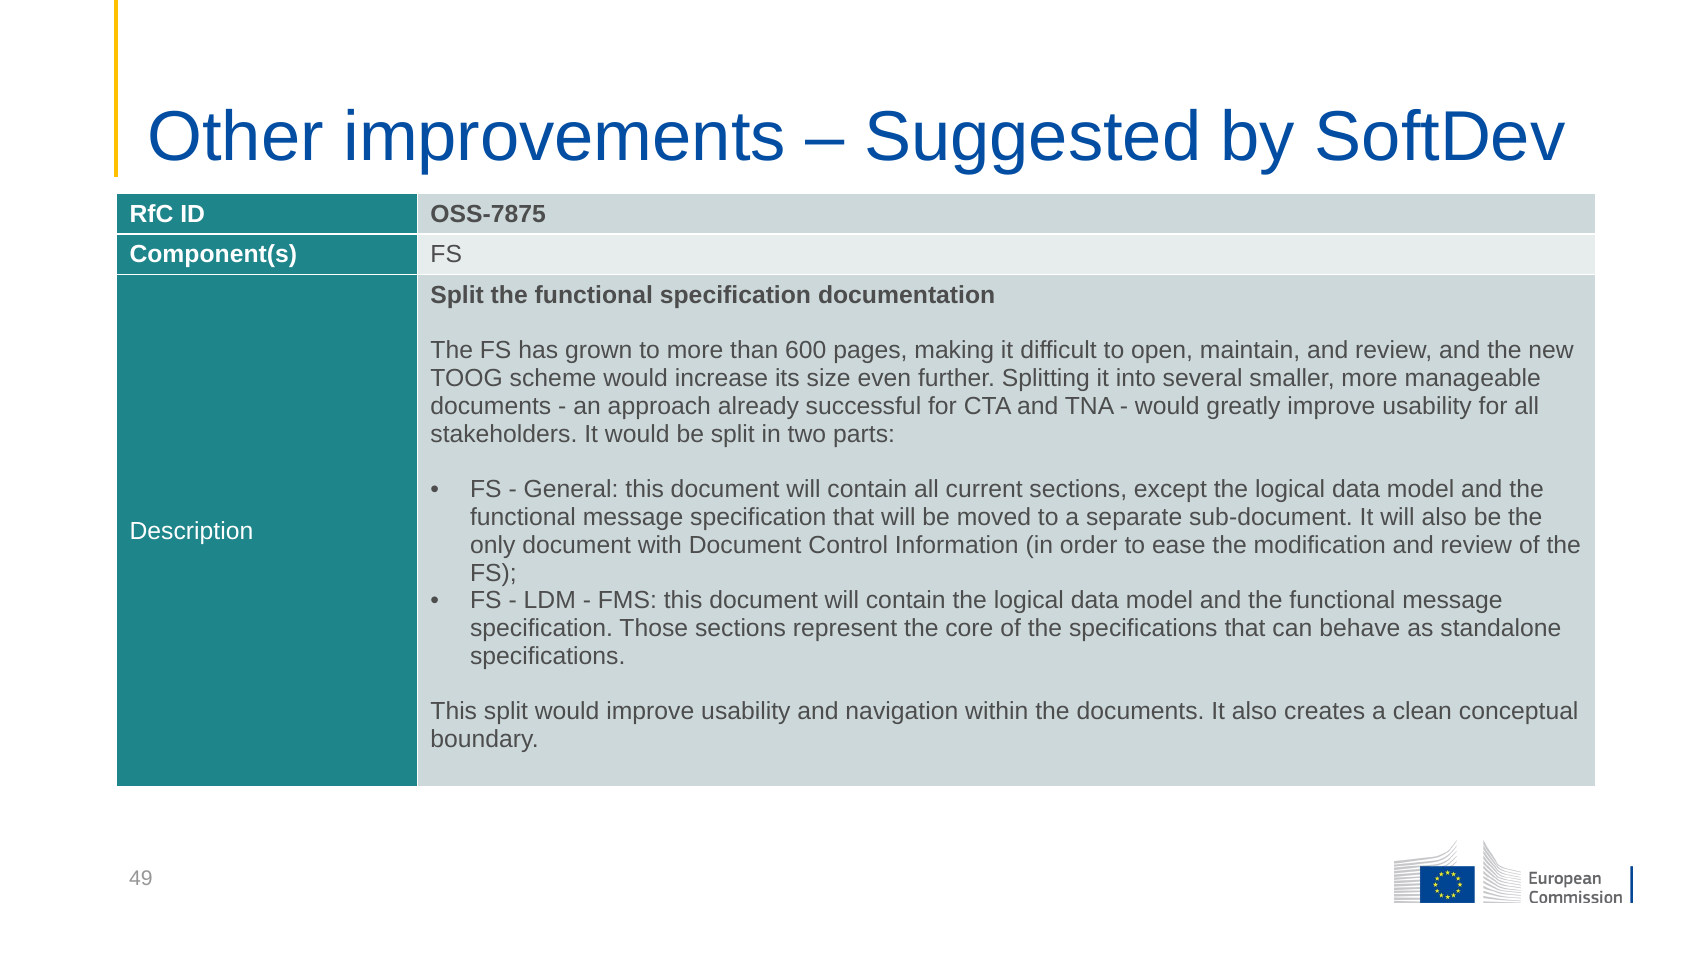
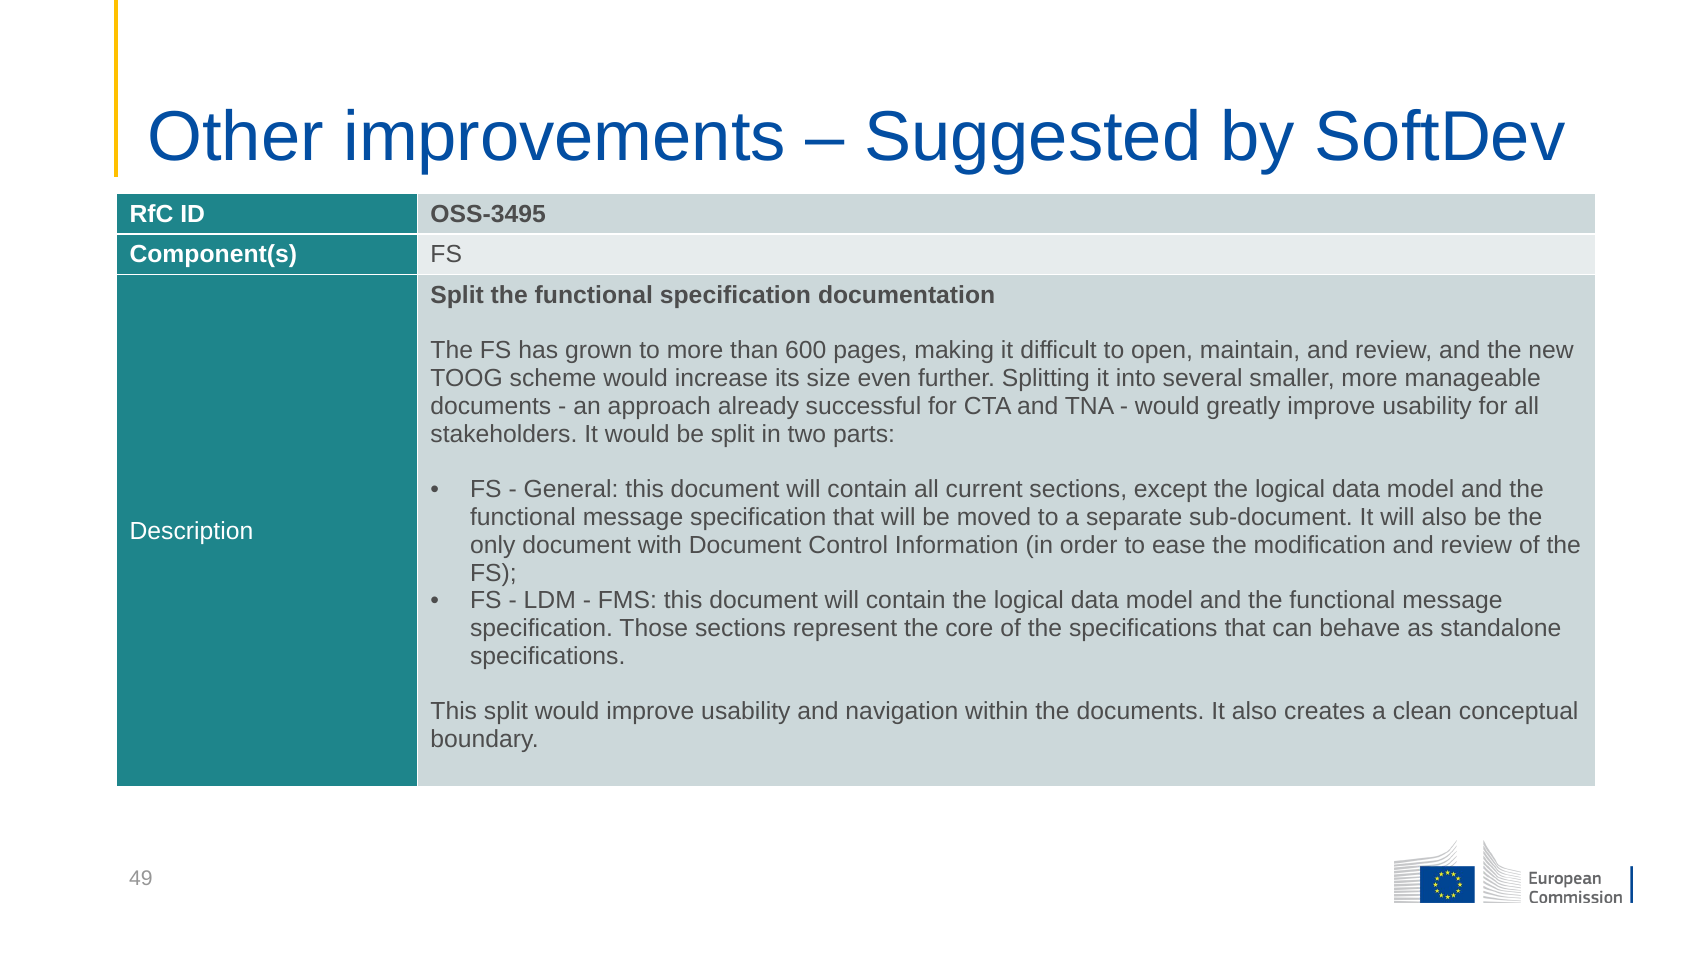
OSS-7875: OSS-7875 -> OSS-3495
